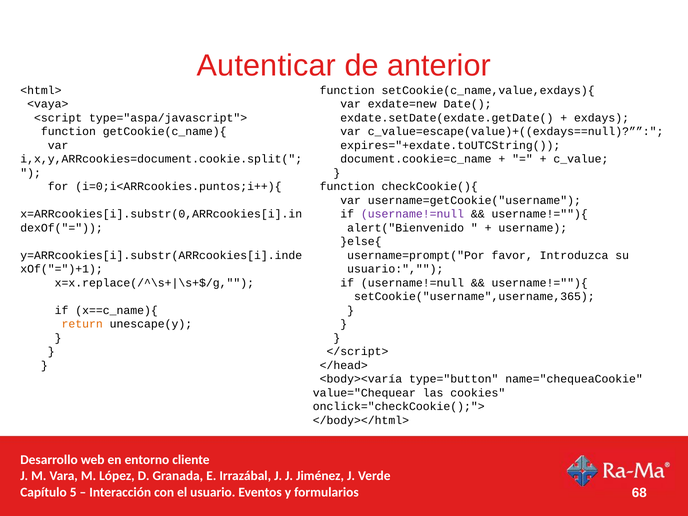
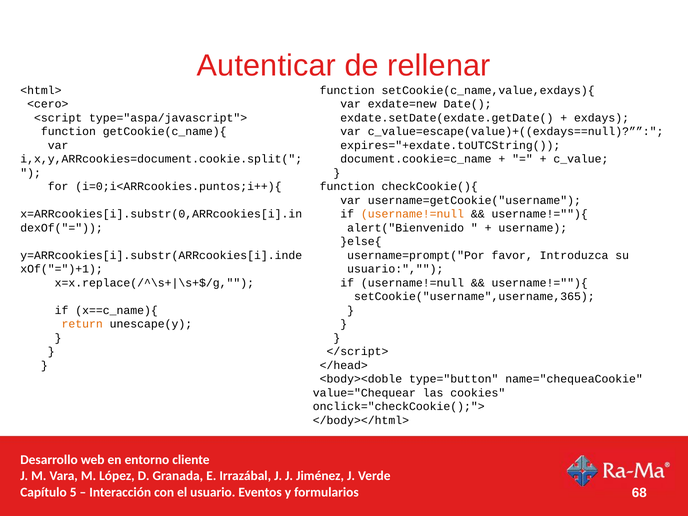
anterior: anterior -> rellenar
<vaya>: <vaya> -> <cero>
username!=null at (413, 214) colour: purple -> orange
<body><varía: <body><varía -> <body><doble
